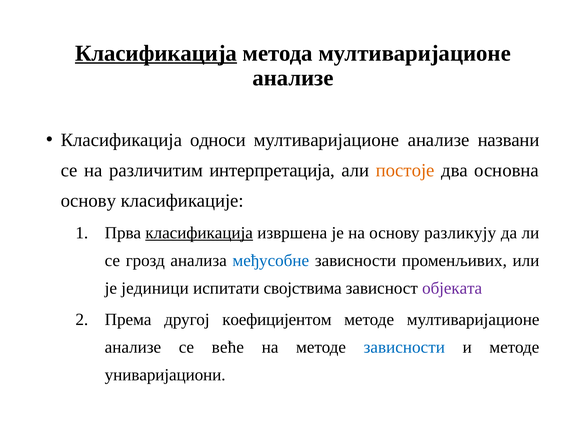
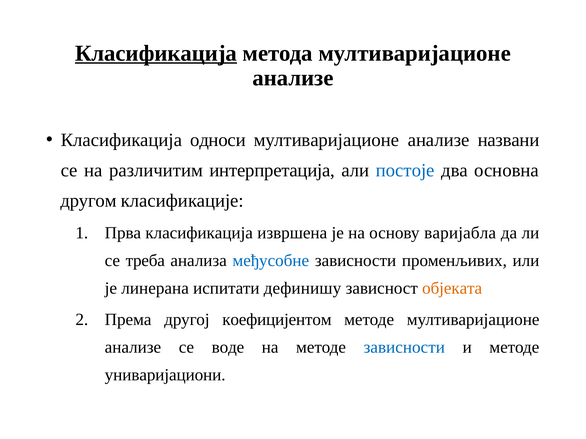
постоје colour: orange -> blue
основу at (88, 201): основу -> другом
класификација at (199, 233) underline: present -> none
разликују: разликују -> варијабла
грозд: грозд -> треба
јединици: јединици -> линерана
својствима: својствима -> дефинишу
објеката colour: purple -> orange
веће: веће -> воде
